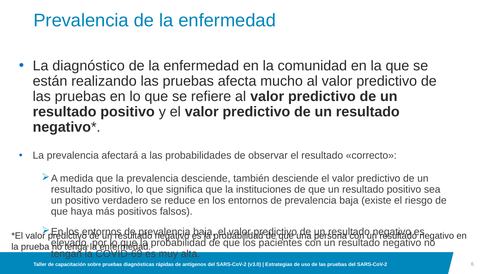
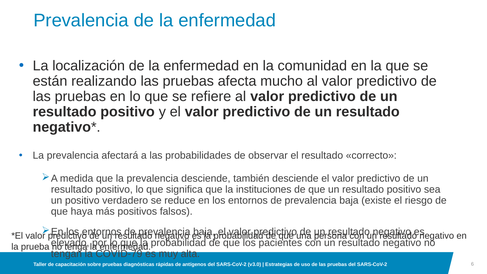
diagnóstico: diagnóstico -> localización
COVID-69: COVID-69 -> COVID-79
